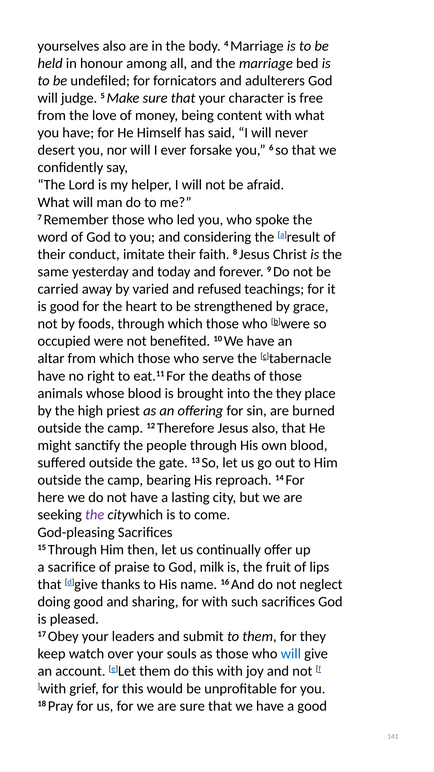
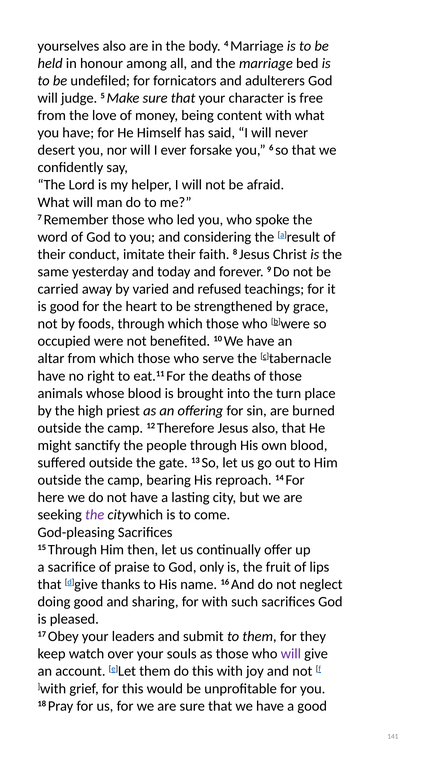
the they: they -> turn
milk: milk -> only
will at (291, 653) colour: blue -> purple
